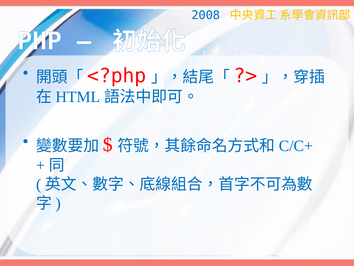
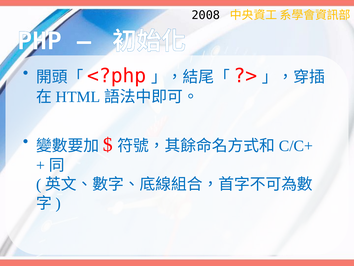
2008 colour: blue -> black
